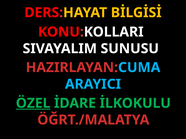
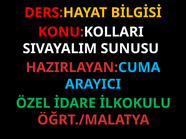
ÖZEL underline: present -> none
